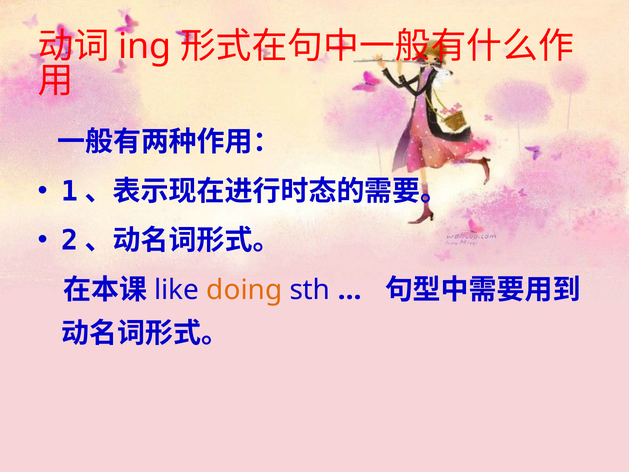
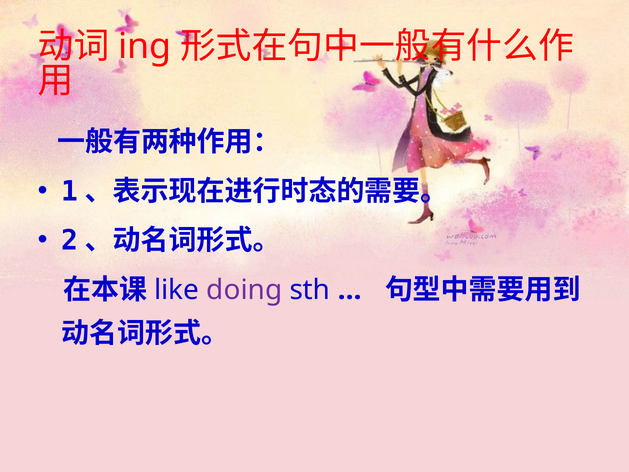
doing colour: orange -> purple
